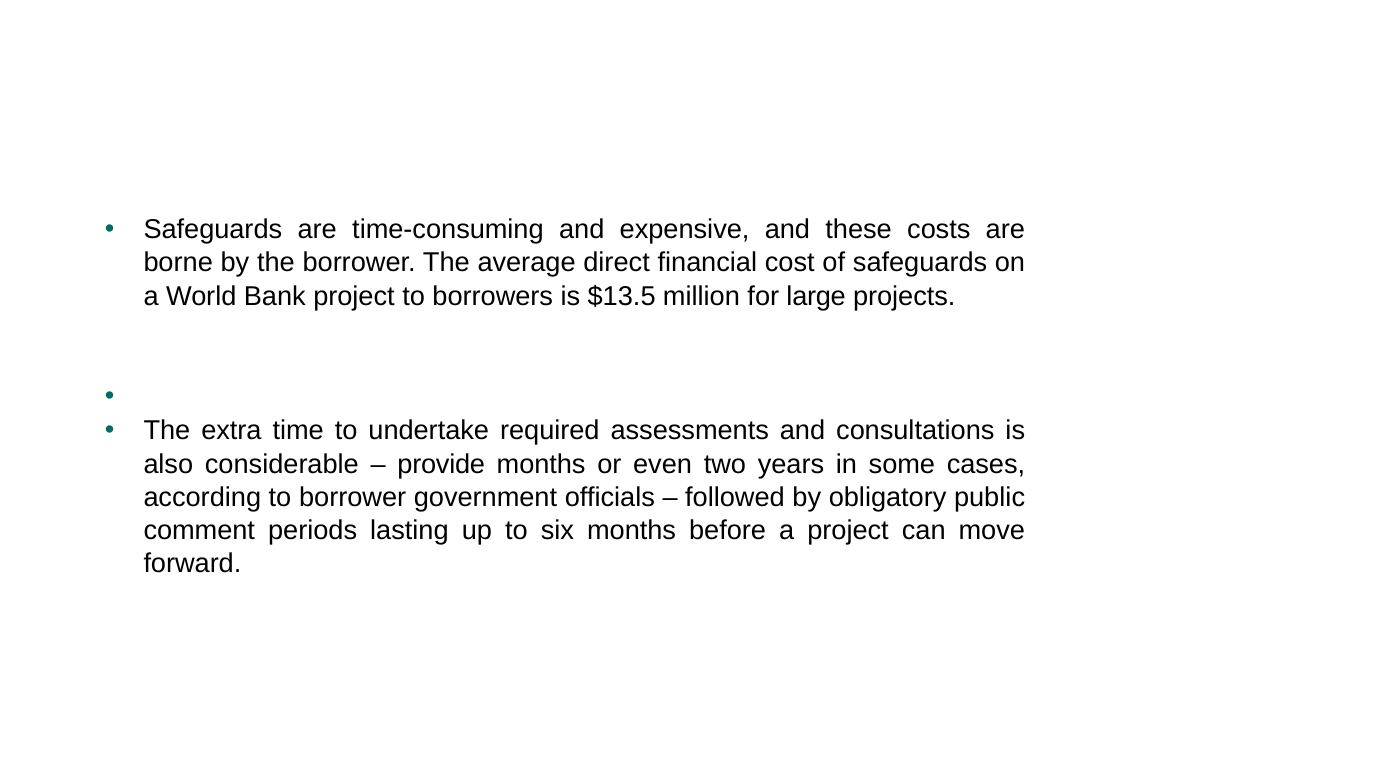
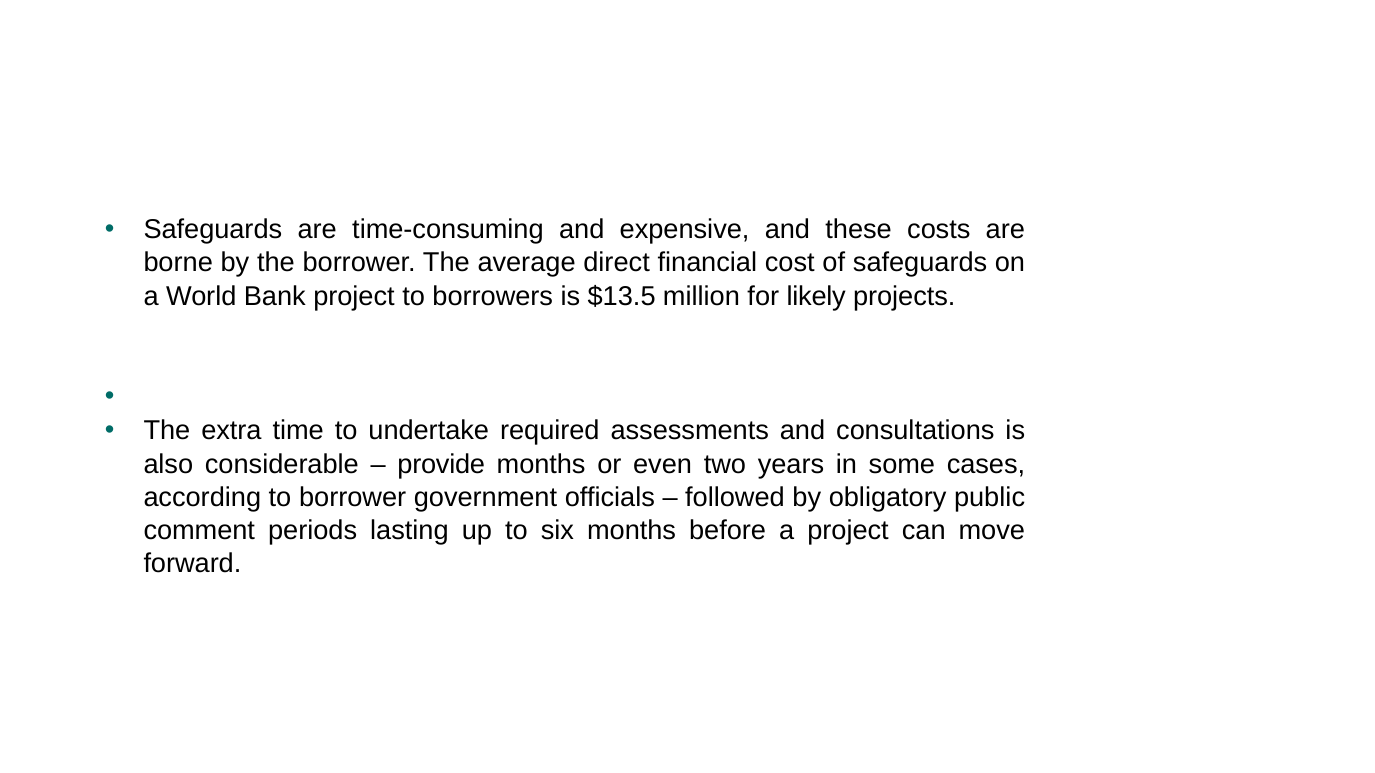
large: large -> likely
